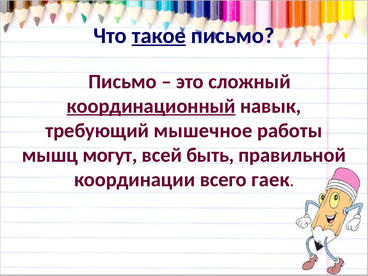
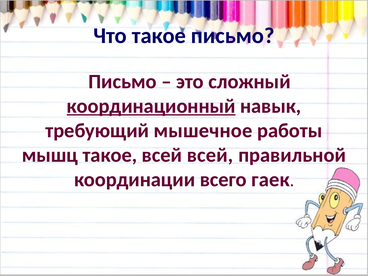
такое at (159, 36) underline: present -> none
мышц могут: могут -> такое
всей быть: быть -> всей
